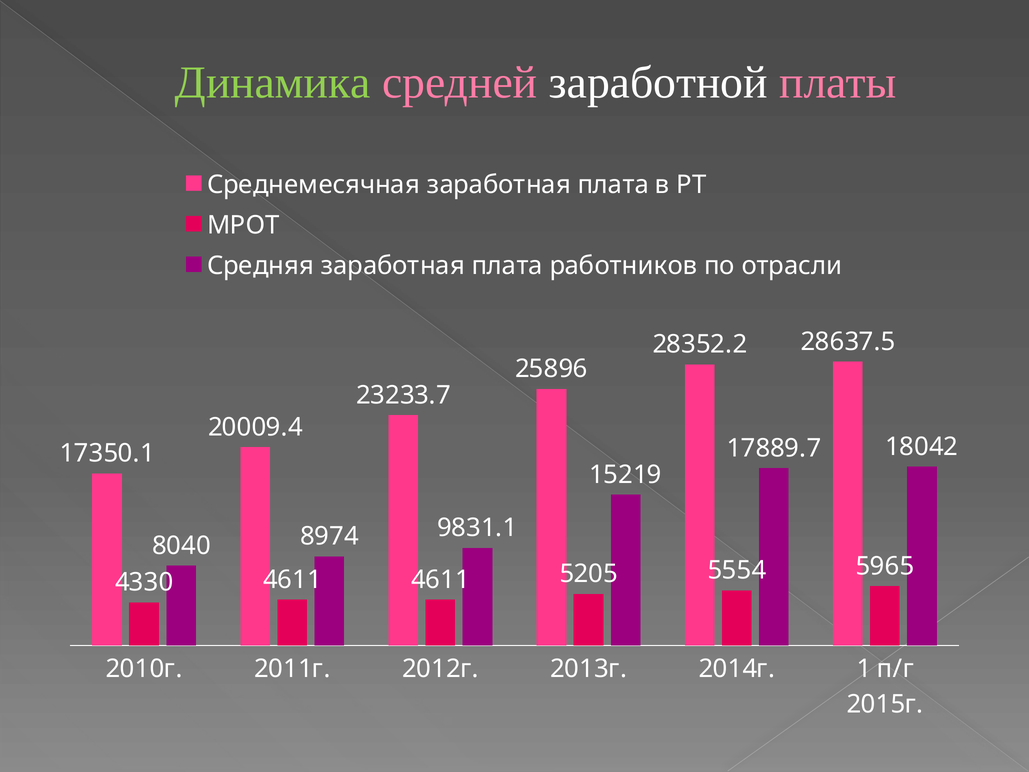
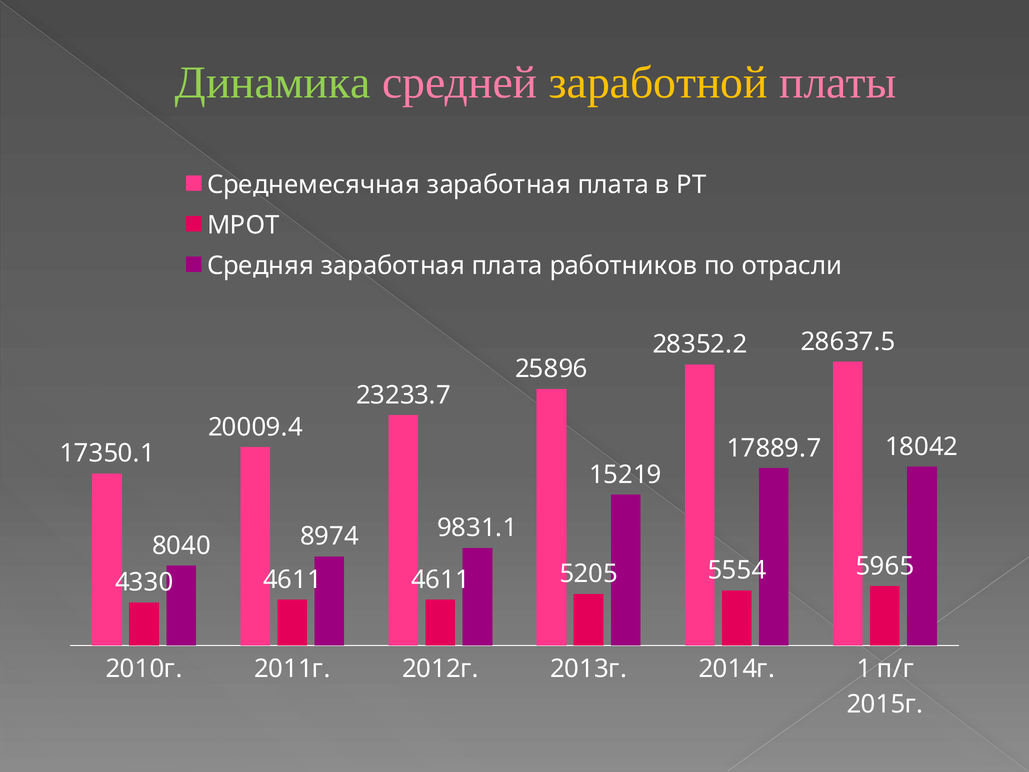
заработной colour: white -> yellow
